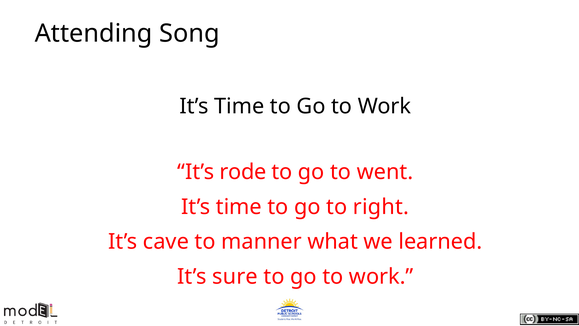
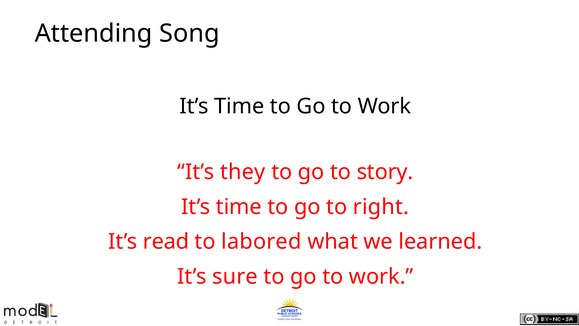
rode: rode -> they
went: went -> story
cave: cave -> read
manner: manner -> labored
